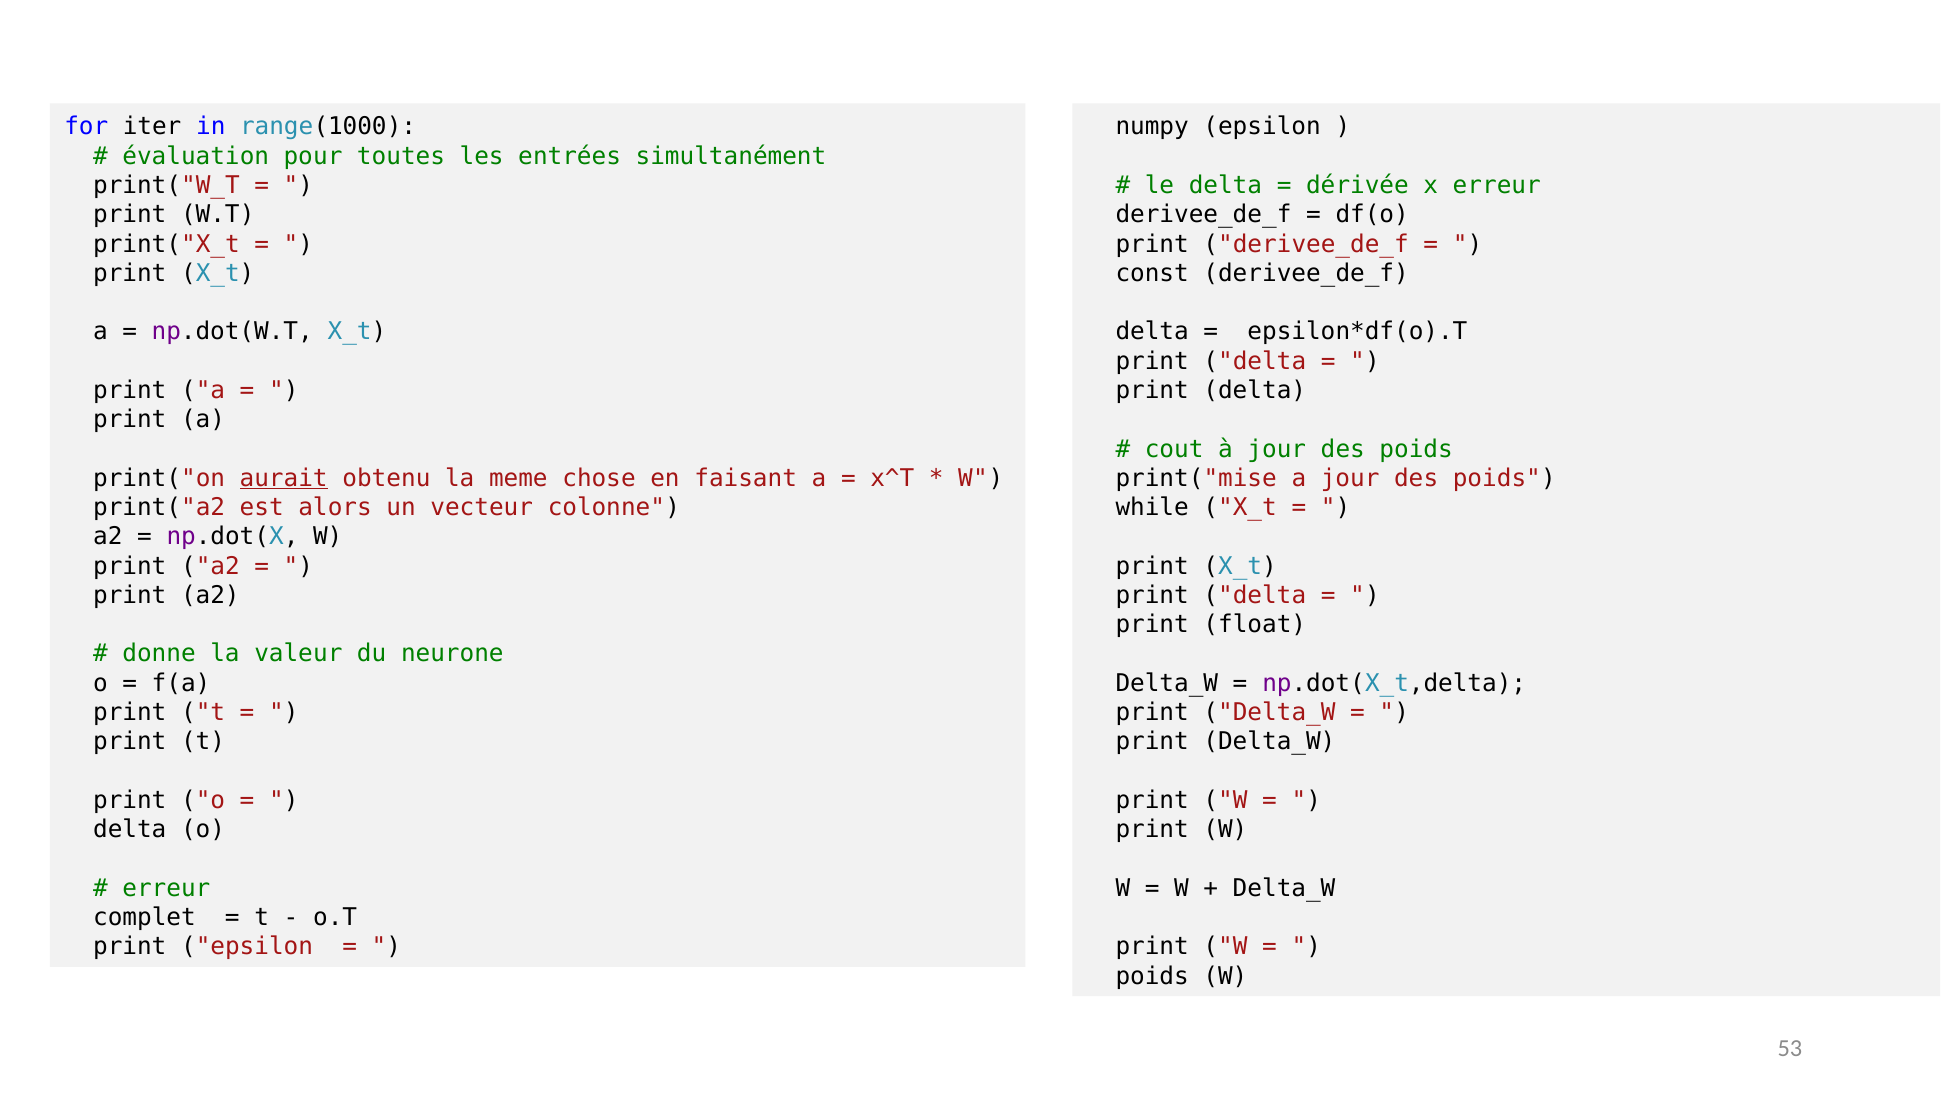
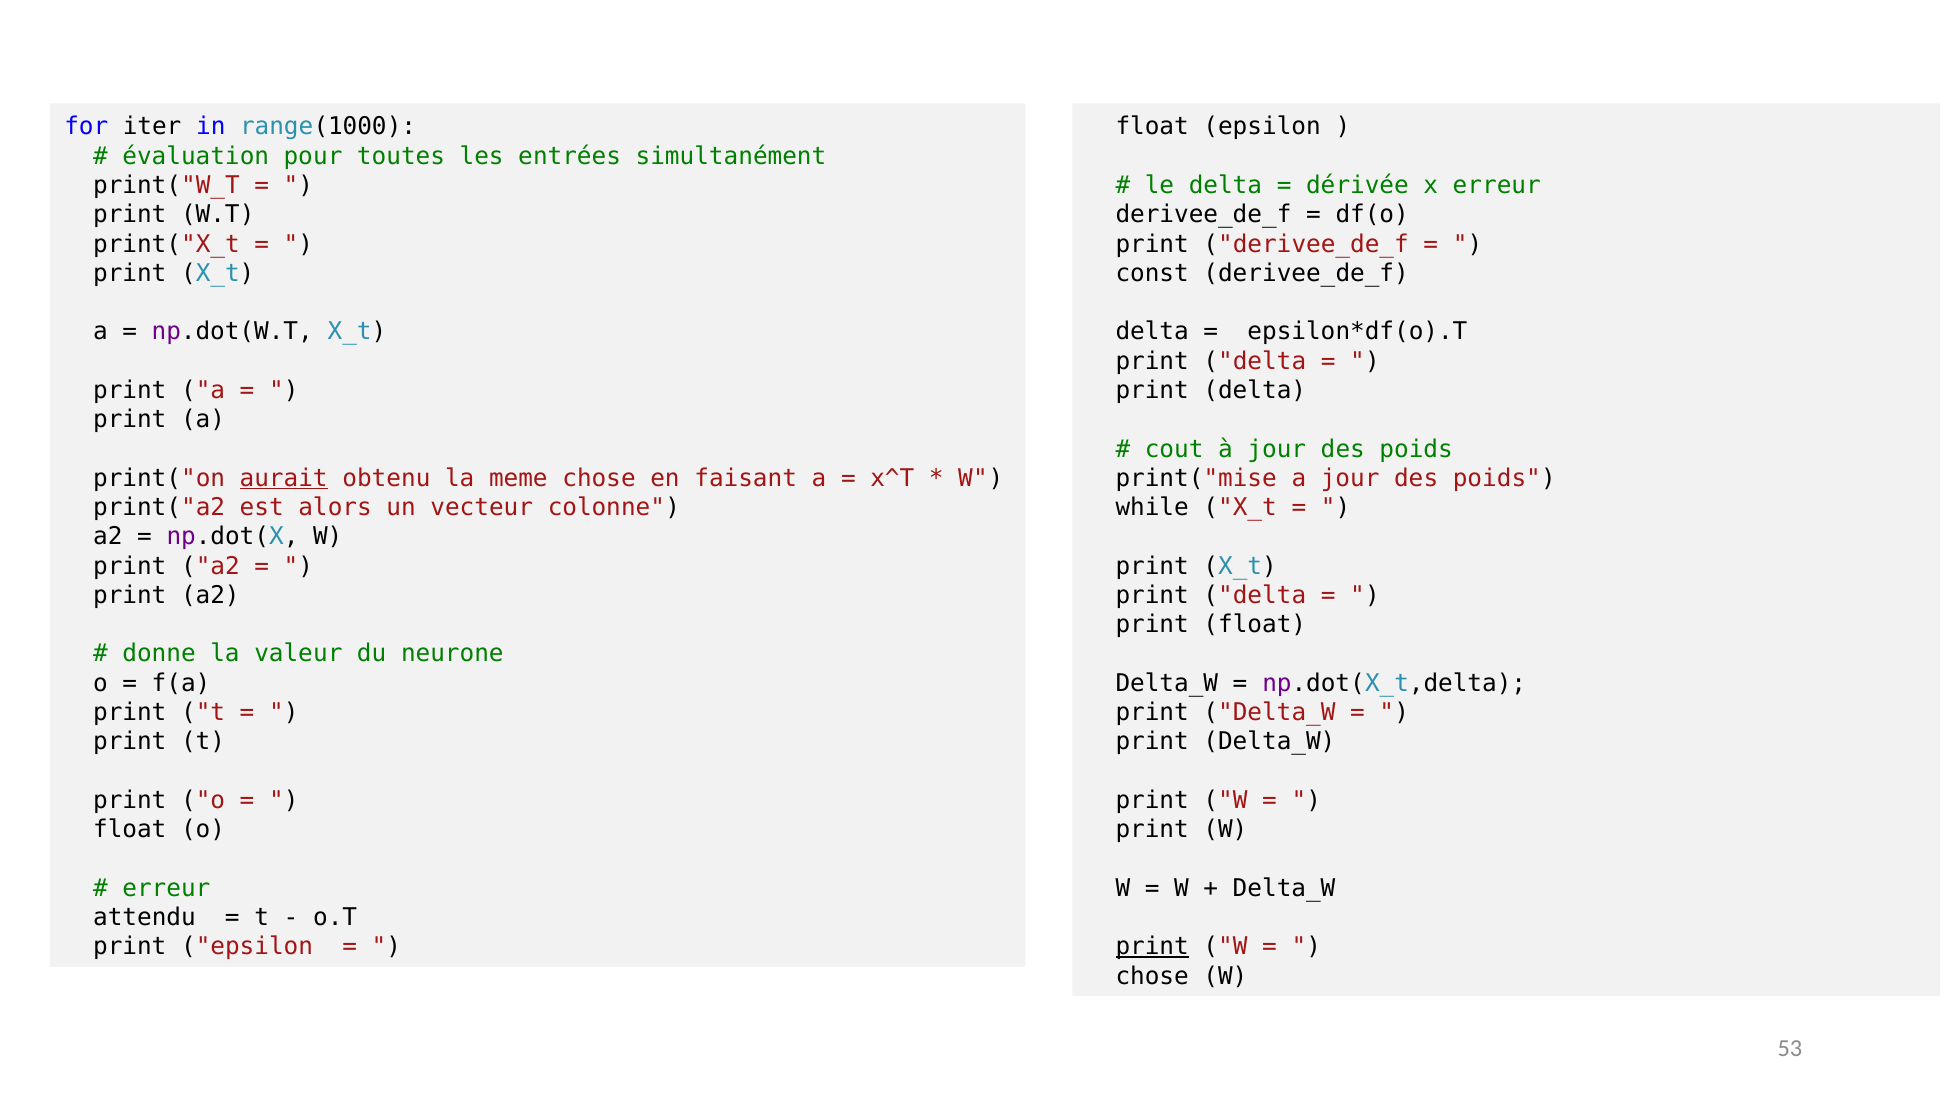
numpy at (1152, 127): numpy -> float
delta at (130, 829): delta -> float
complet: complet -> attendu
print at (1152, 946) underline: none -> present
poids at (1152, 975): poids -> chose
